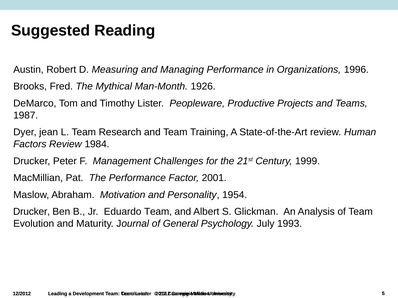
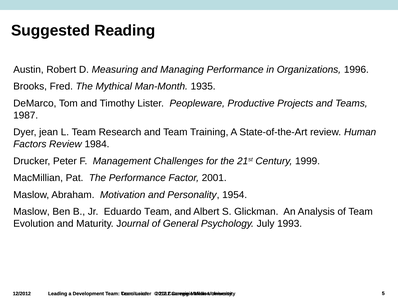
1926: 1926 -> 1935
Drucker at (32, 212): Drucker -> Maslow
